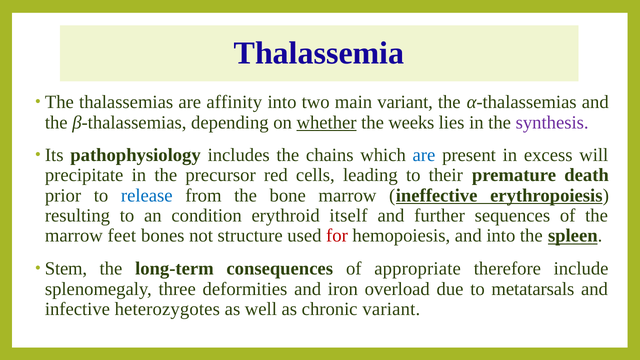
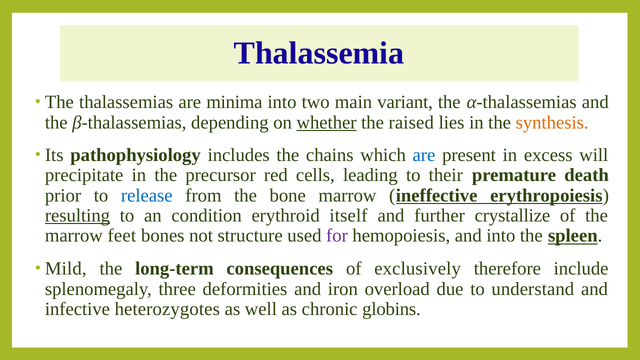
affinity: affinity -> minima
weeks: weeks -> raised
synthesis colour: purple -> orange
resulting underline: none -> present
sequences: sequences -> crystallize
for colour: red -> purple
Stem: Stem -> Mild
appropriate: appropriate -> exclusively
metatarsals: metatarsals -> understand
chronic variant: variant -> globins
